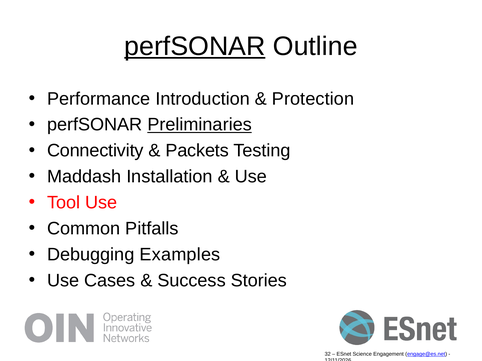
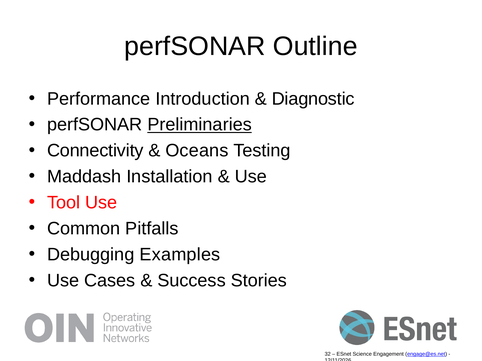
perfSONAR at (195, 46) underline: present -> none
Protection: Protection -> Diagnostic
Packets: Packets -> Oceans
